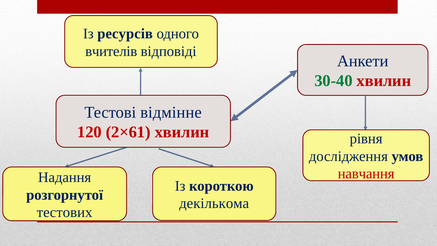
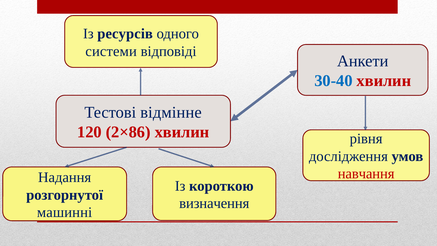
вчителів: вчителів -> системи
30-40 colour: green -> blue
2×61: 2×61 -> 2×86
декількома: декількома -> визначення
тестових: тестових -> машинні
